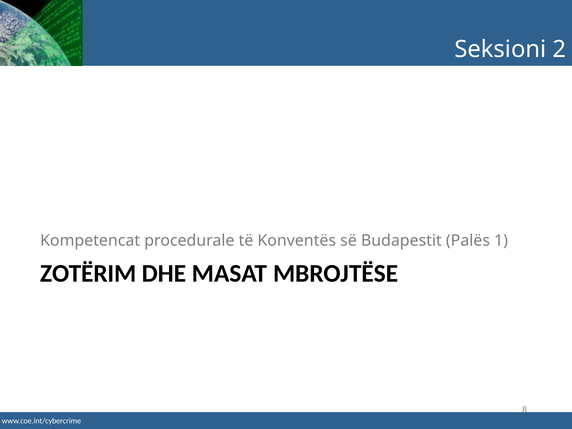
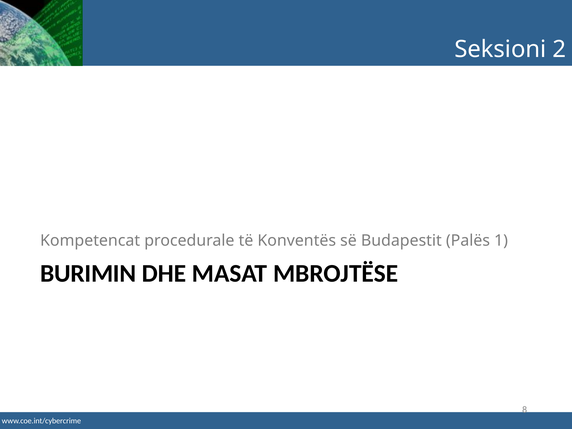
ZOTËRIM: ZOTËRIM -> BURIMIN
